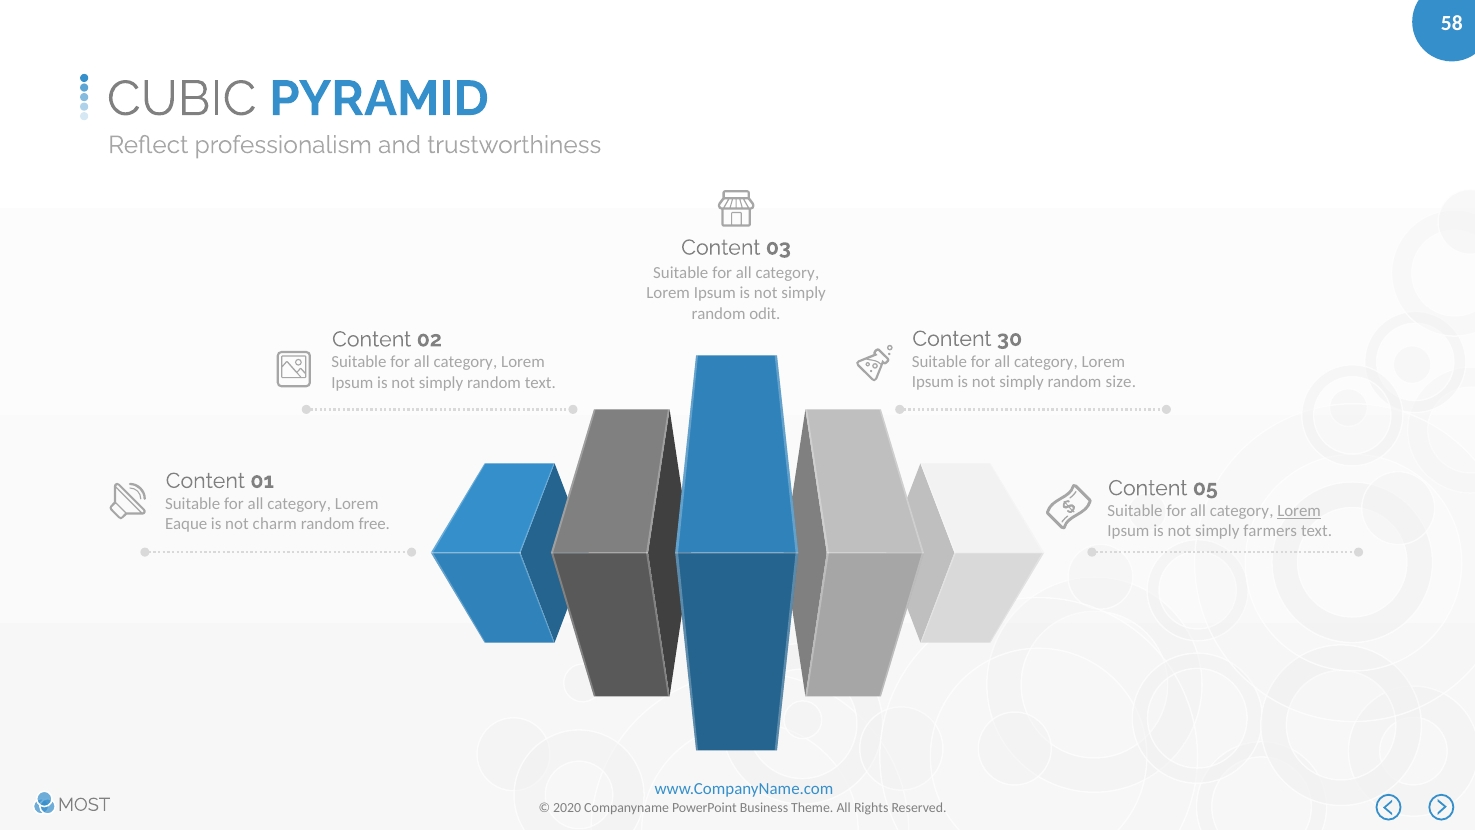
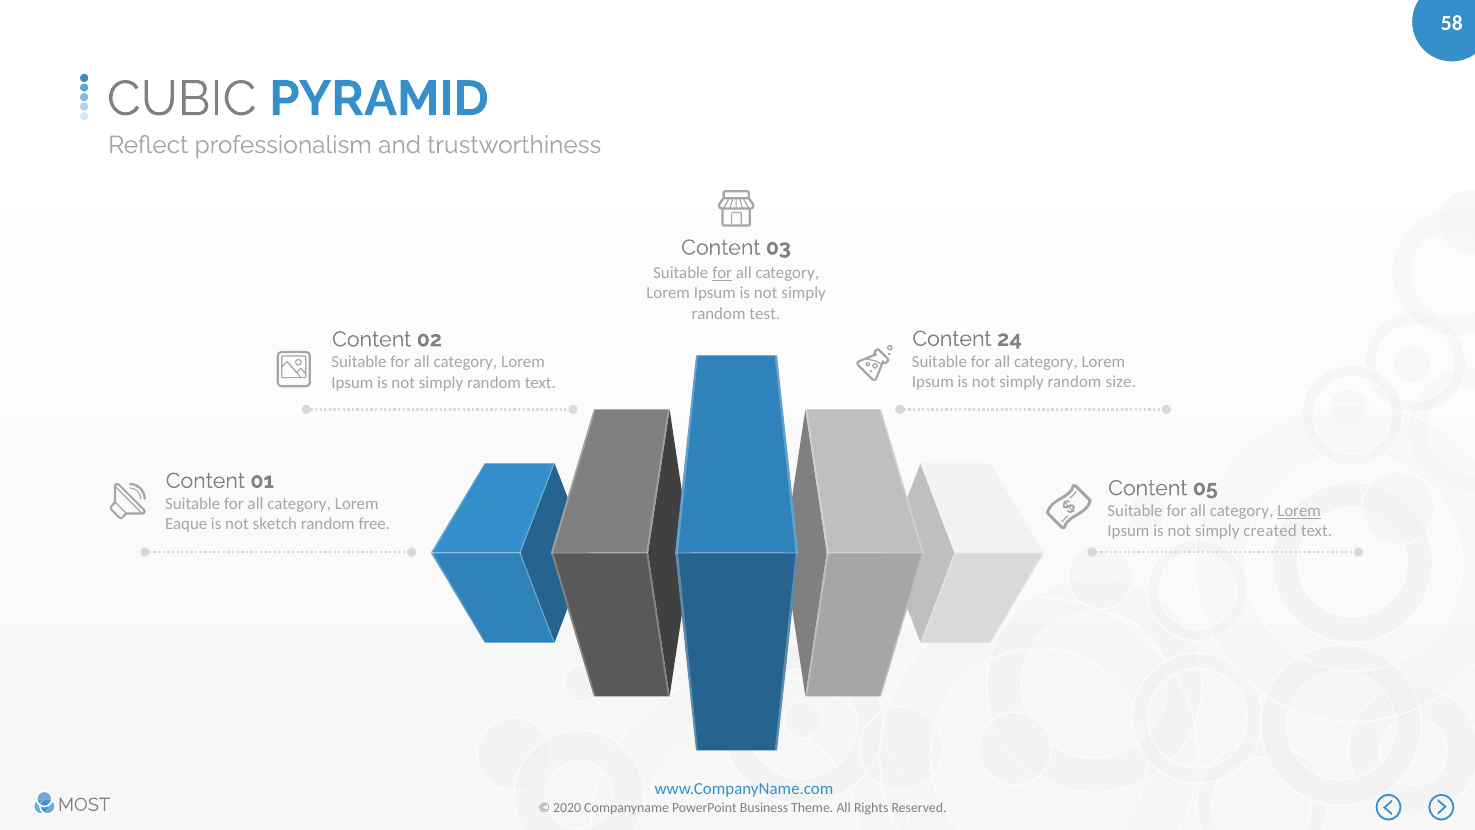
for at (722, 273) underline: none -> present
odit: odit -> test
30: 30 -> 24
charm: charm -> sketch
farmers: farmers -> created
